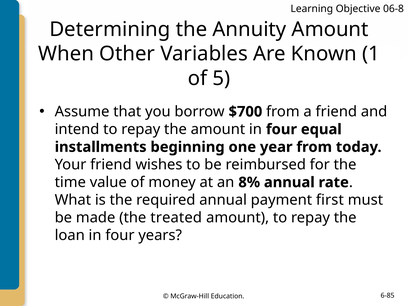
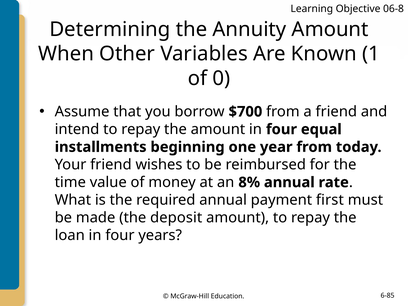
5: 5 -> 0
treated: treated -> deposit
